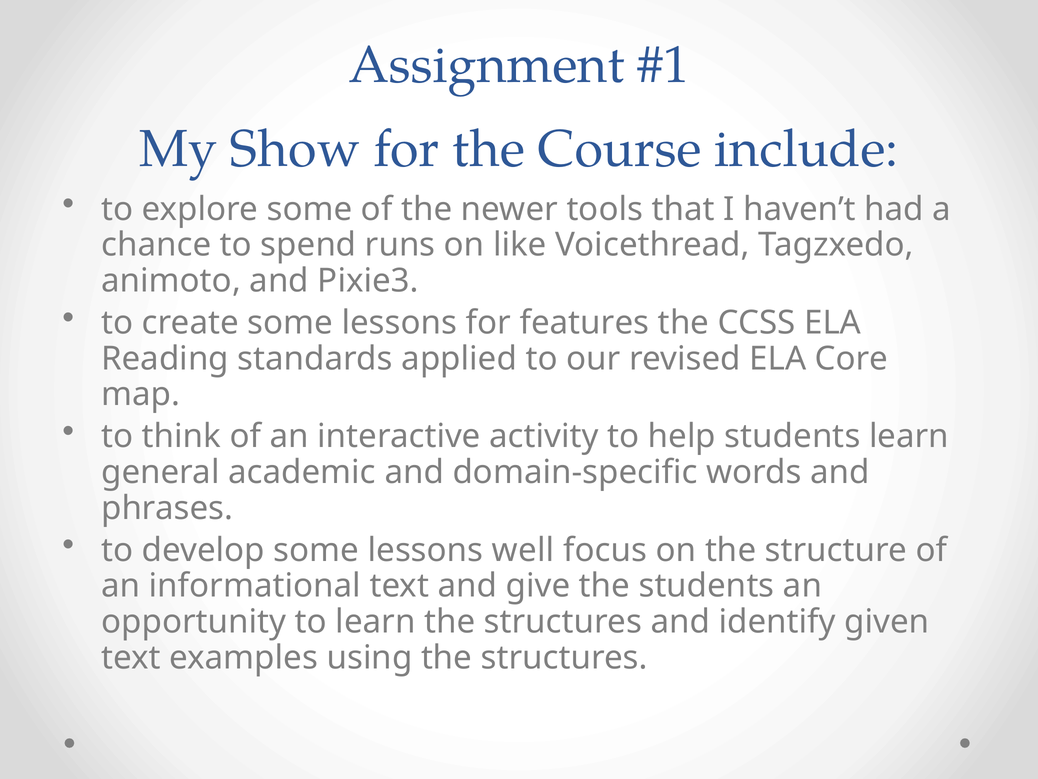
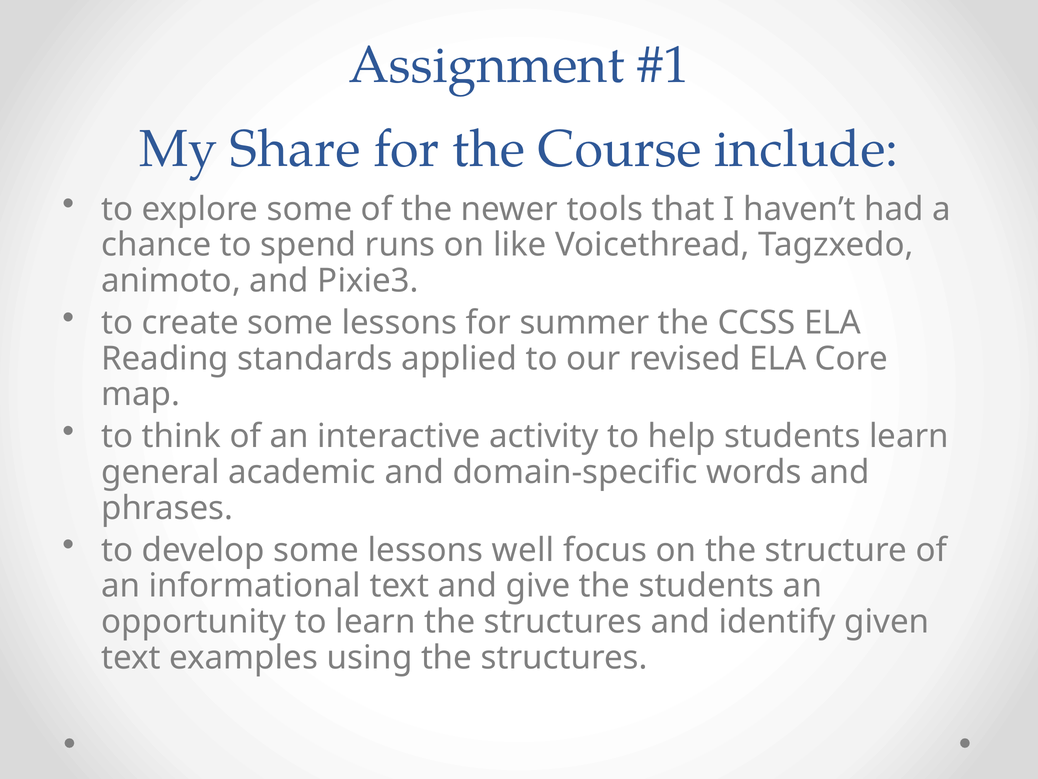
Show: Show -> Share
features: features -> summer
